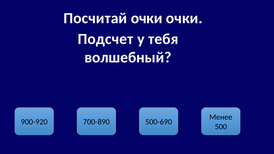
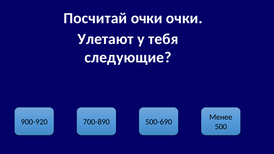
Подсчет: Подсчет -> Улетают
волшебный: волшебный -> следующие
